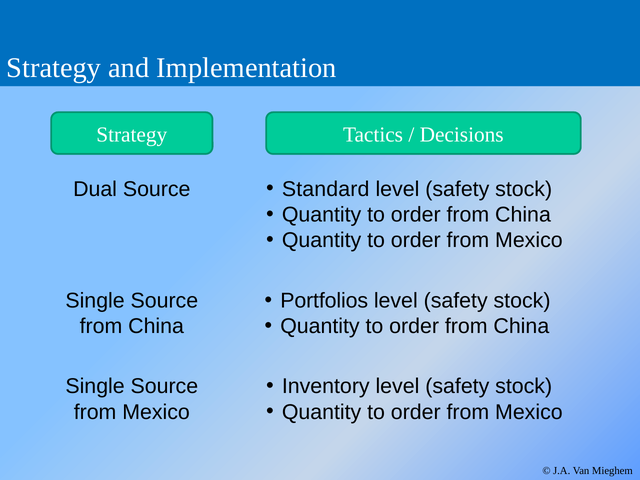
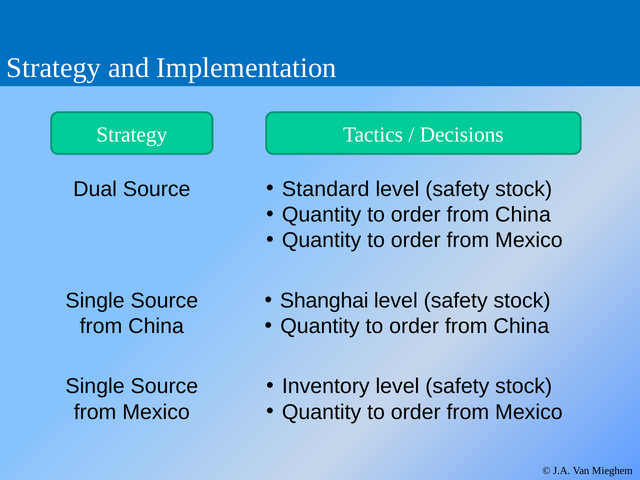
Portfolios: Portfolios -> Shanghai
